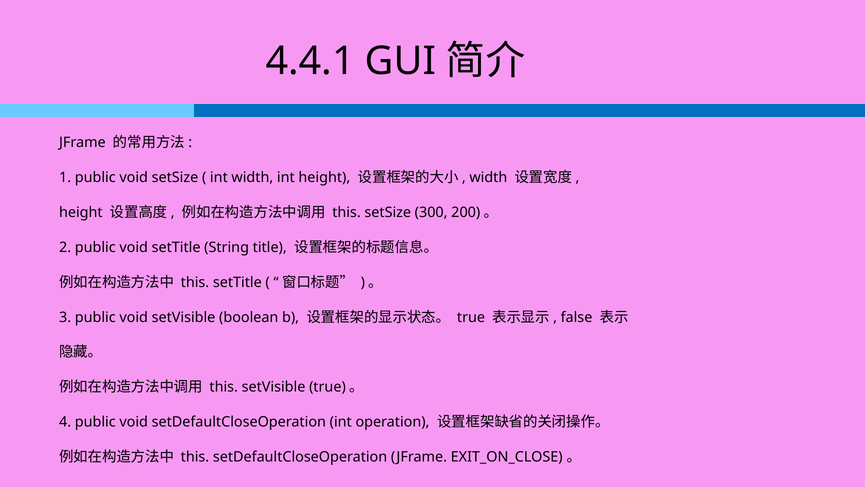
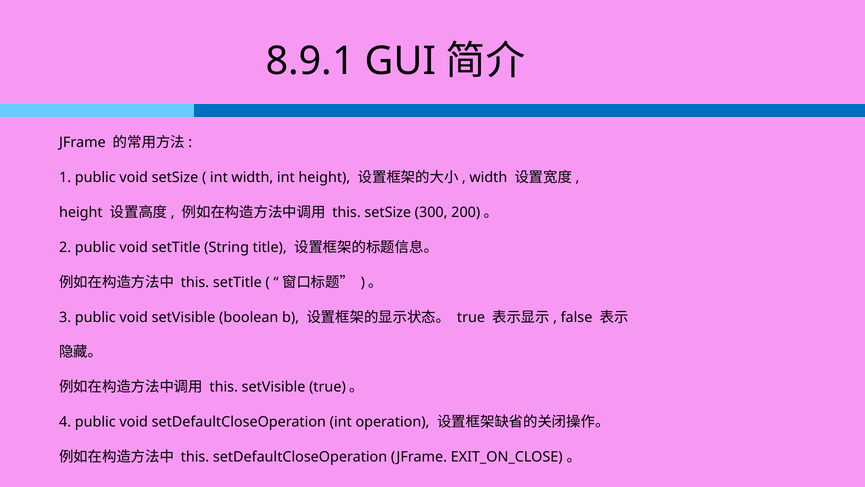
4.4.1: 4.4.1 -> 8.9.1
